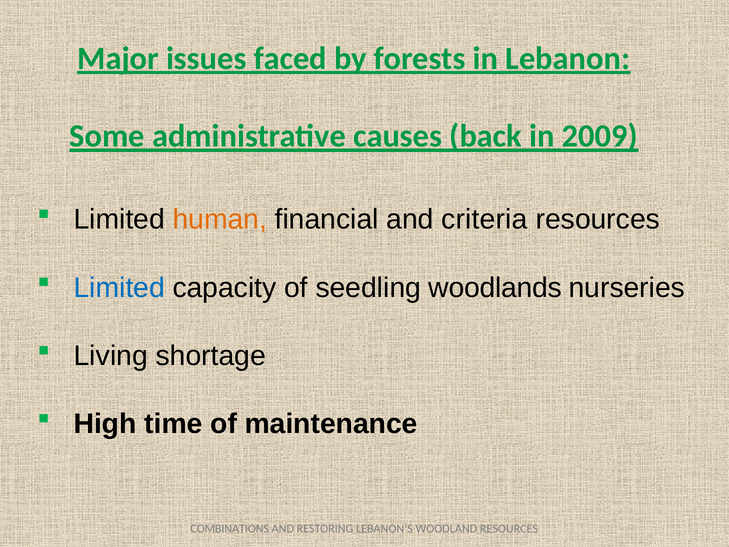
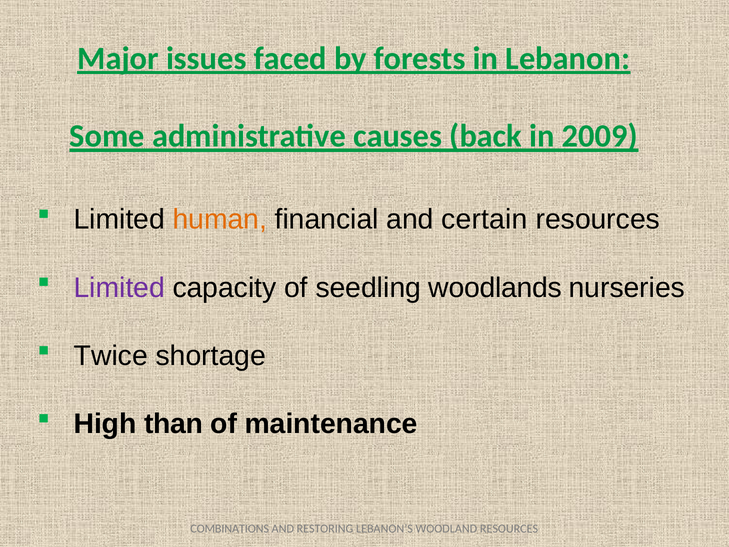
criteria: criteria -> certain
Limited at (119, 288) colour: blue -> purple
Living: Living -> Twice
time: time -> than
